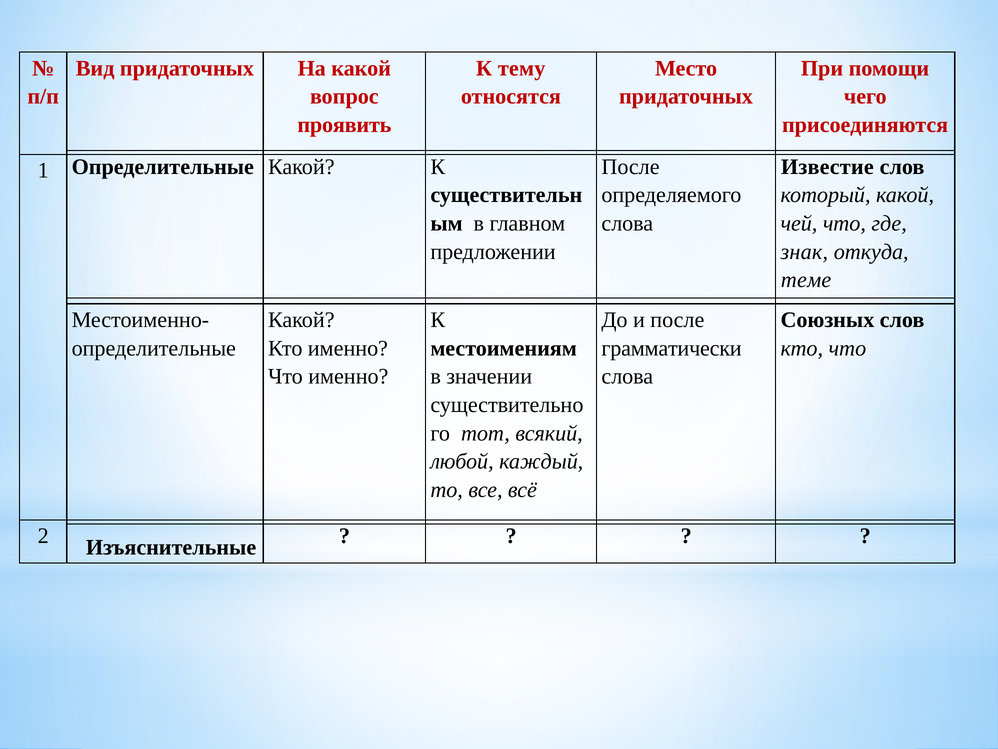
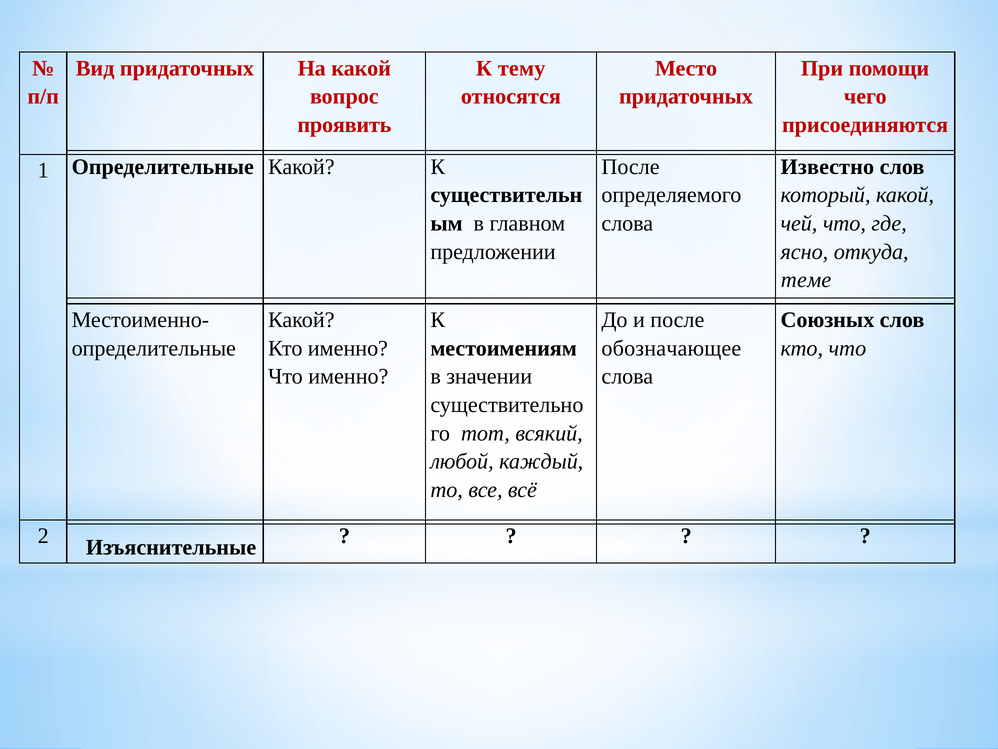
Известие: Известие -> Известно
знак: знак -> ясно
грамматически: грамматически -> обозначающее
